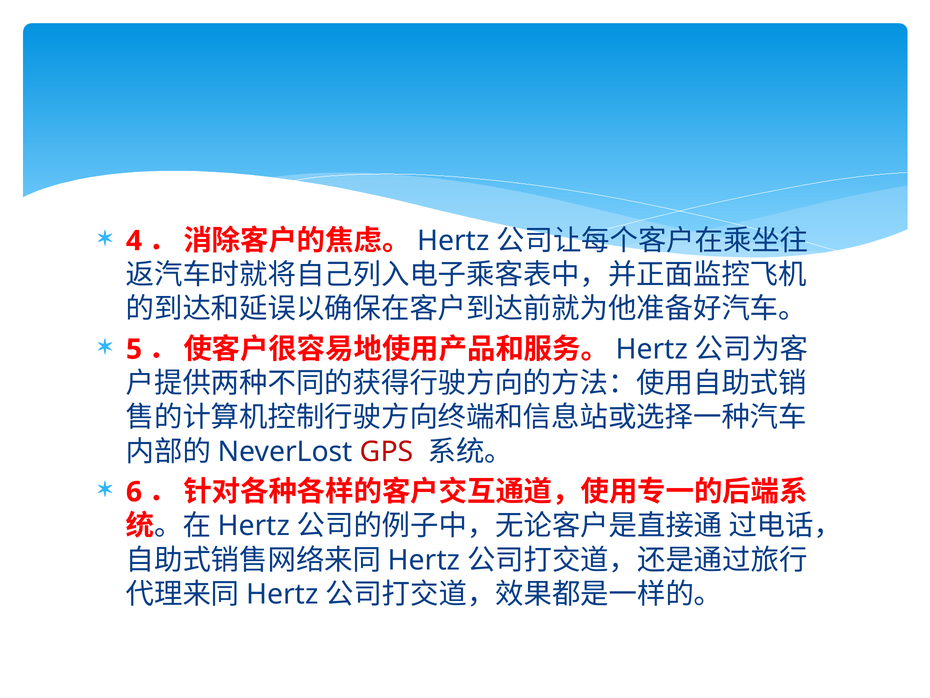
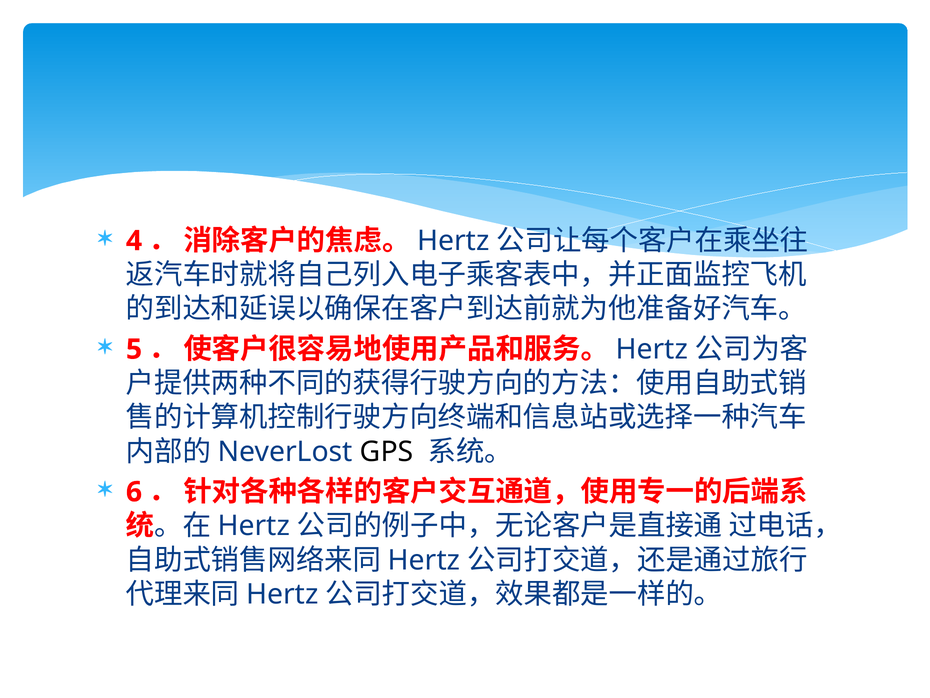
GPS colour: red -> black
